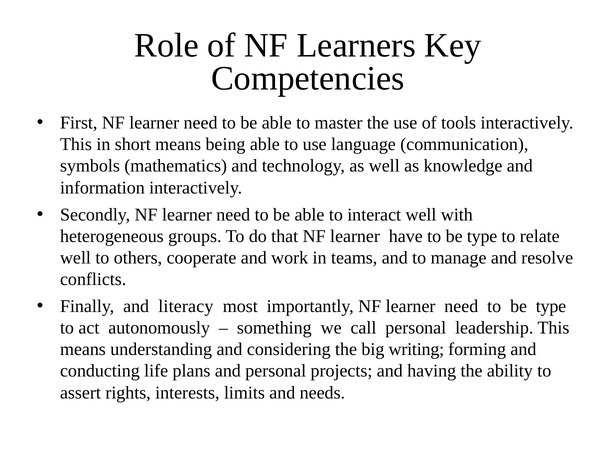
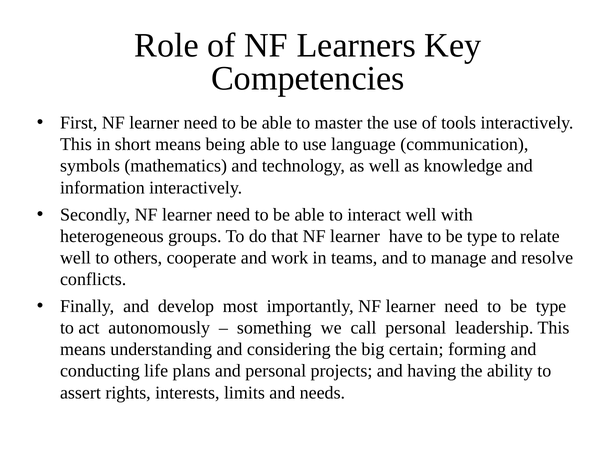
literacy: literacy -> develop
writing: writing -> certain
